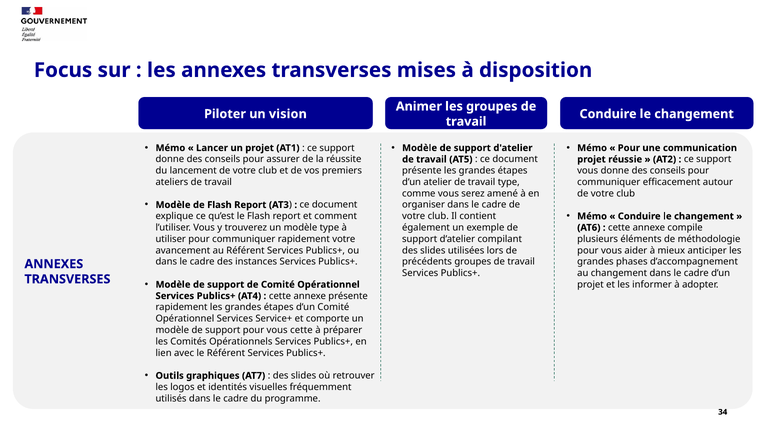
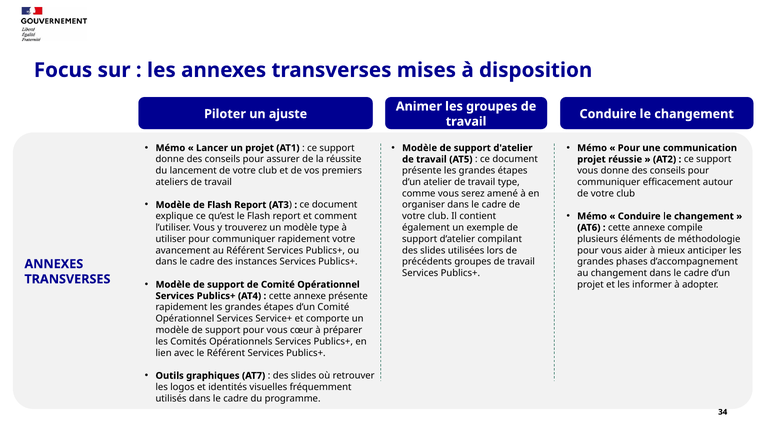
vision: vision -> ajuste
vous cette: cette -> cœur
